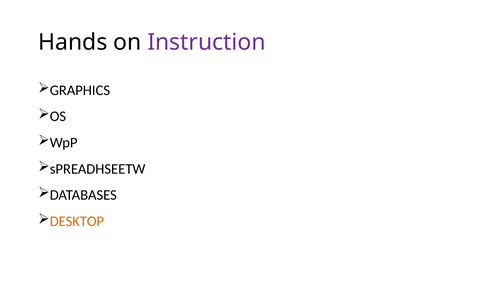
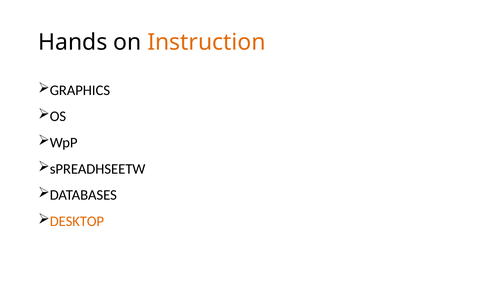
Instruction colour: purple -> orange
